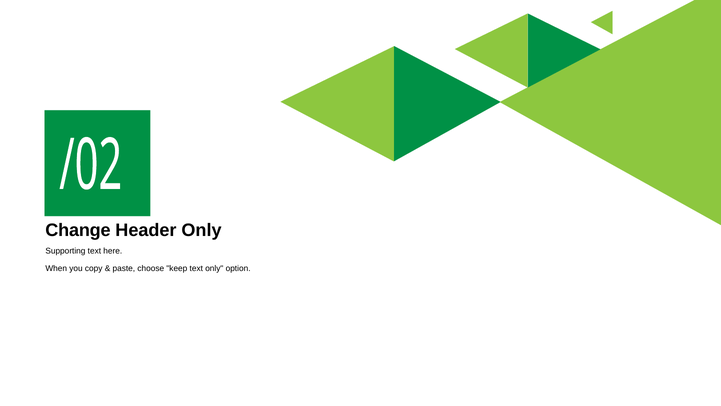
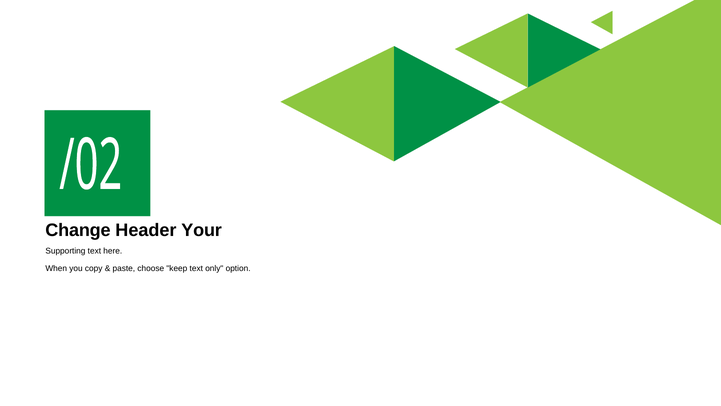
Header Only: Only -> Your
